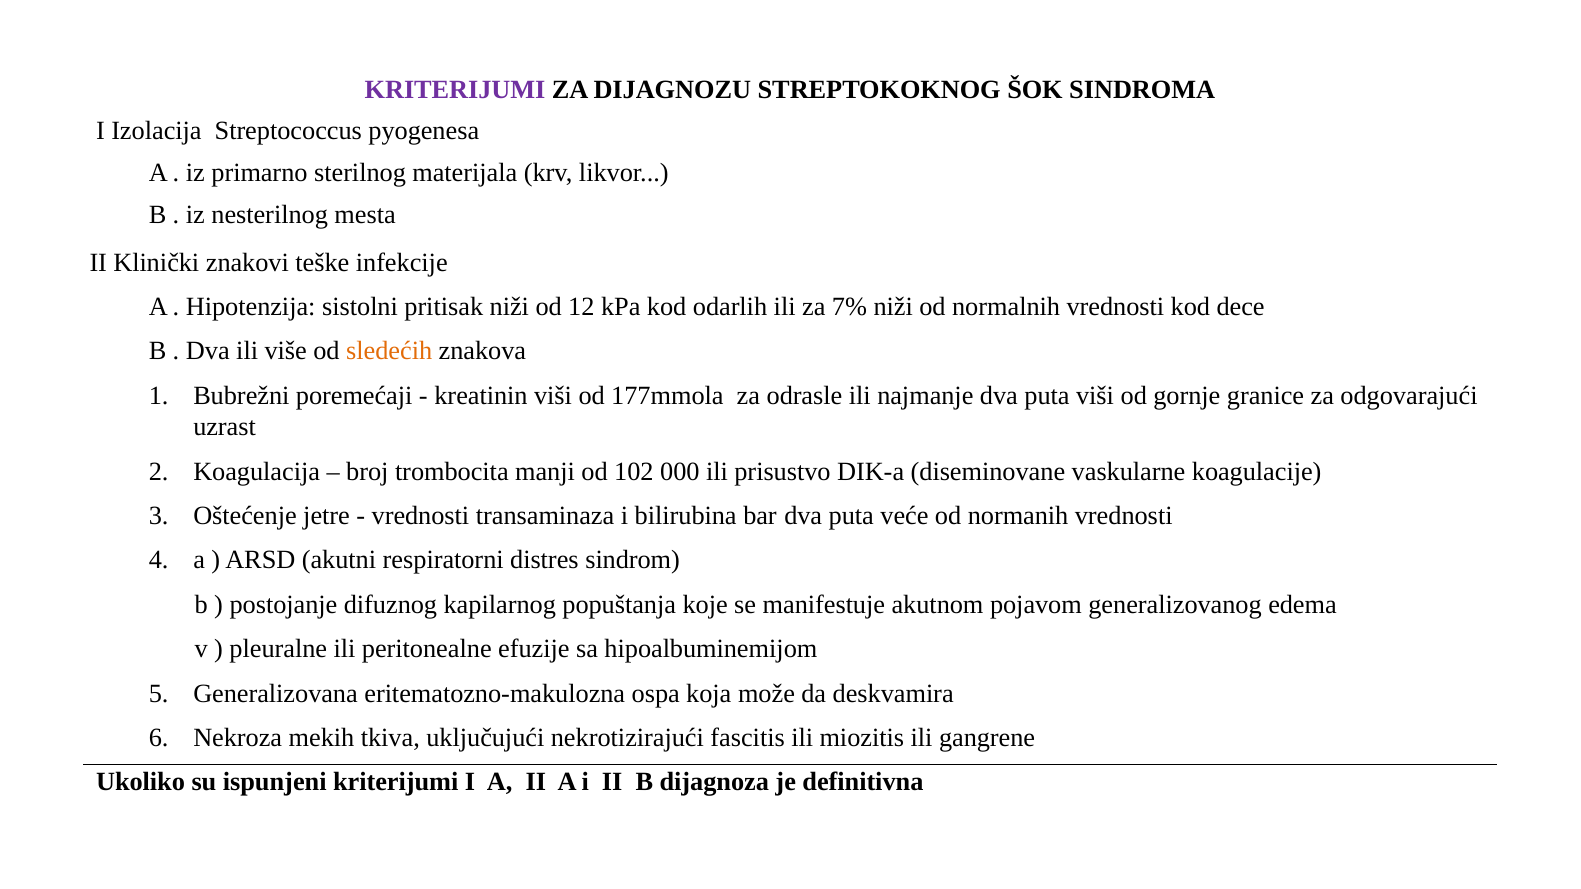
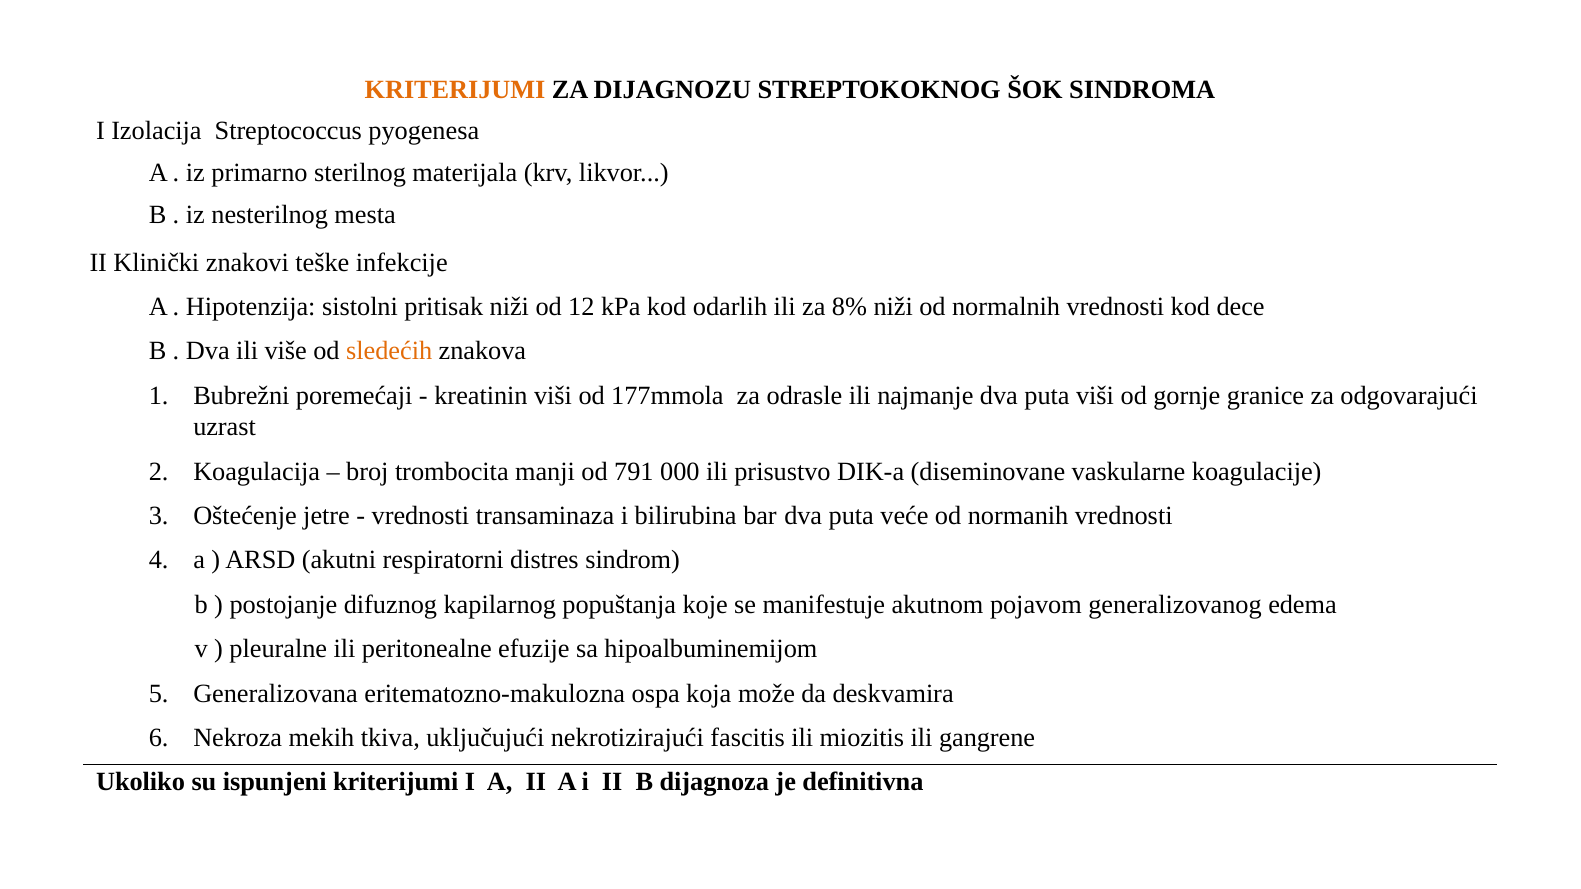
KRITERIJUMI at (455, 89) colour: purple -> orange
7%: 7% -> 8%
102: 102 -> 791
